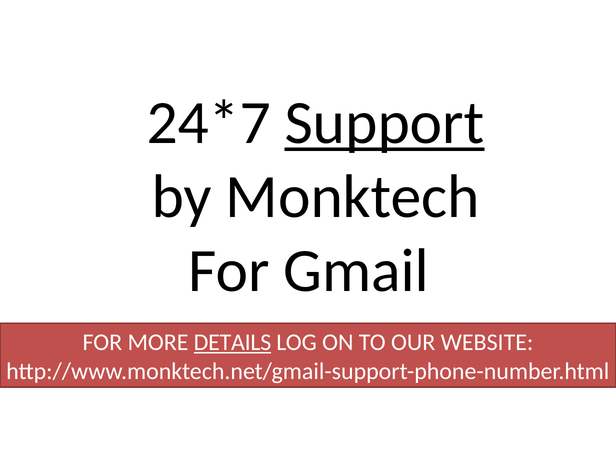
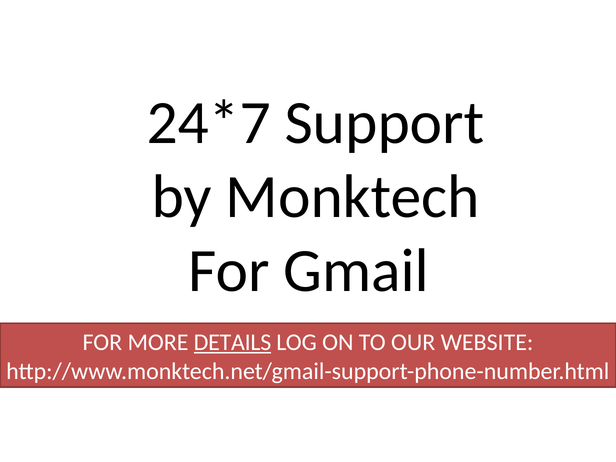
Support underline: present -> none
